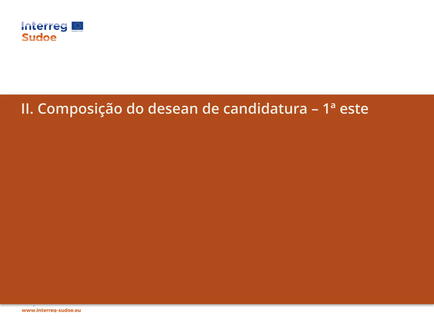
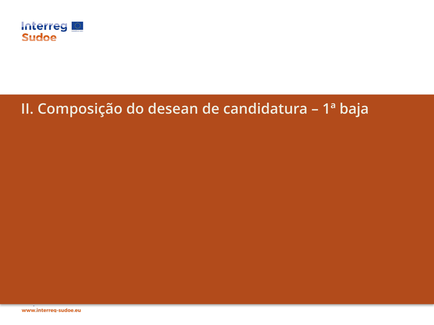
este: este -> baja
